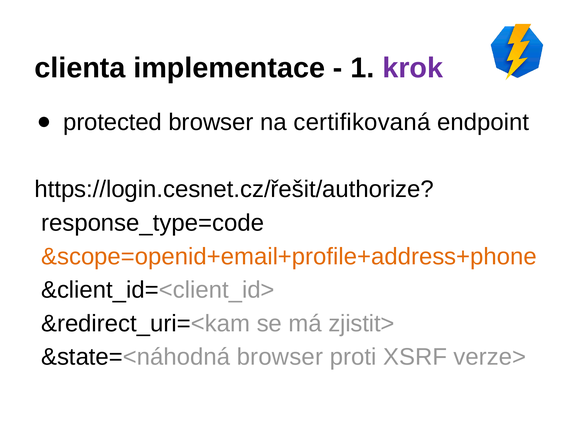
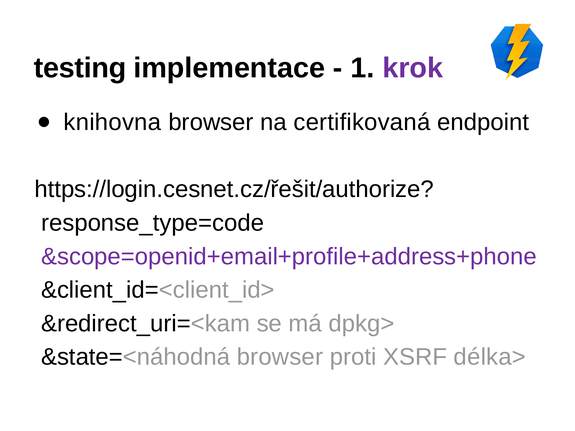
clienta: clienta -> testing
protected: protected -> knihovna
&scope=openid+email+profile+address+phone colour: orange -> purple
zjistit>: zjistit> -> dpkg>
verze>: verze> -> délka>
